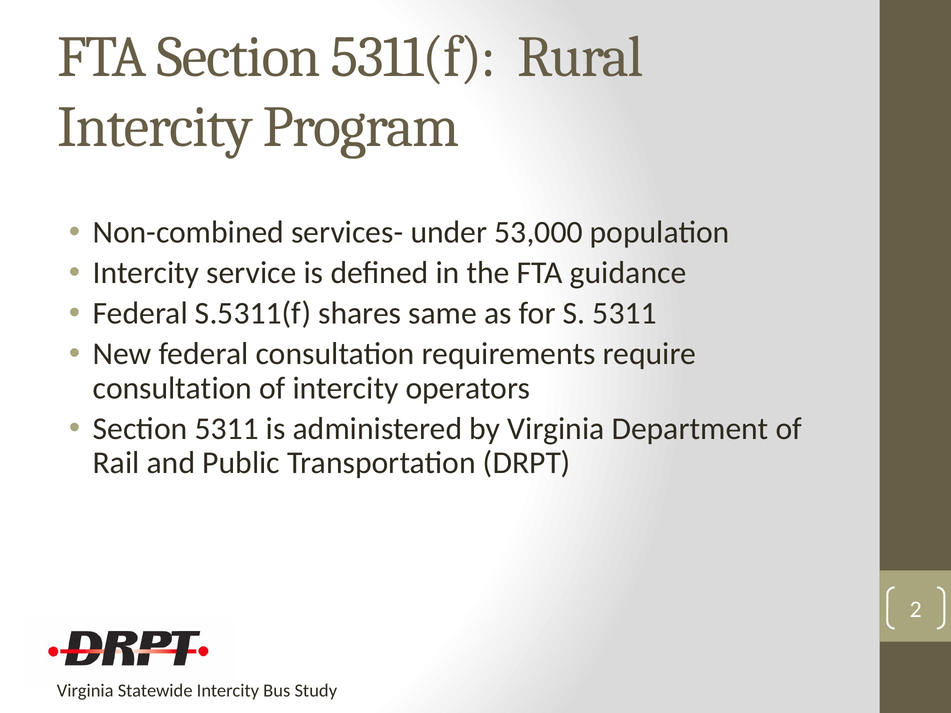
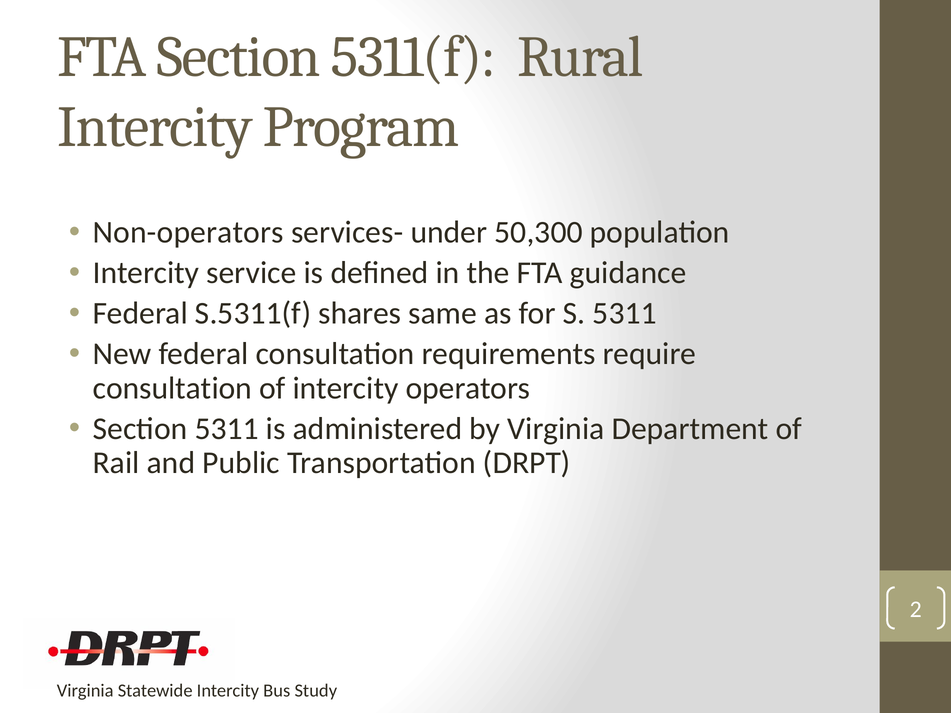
Non-combined: Non-combined -> Non-operators
53,000: 53,000 -> 50,300
